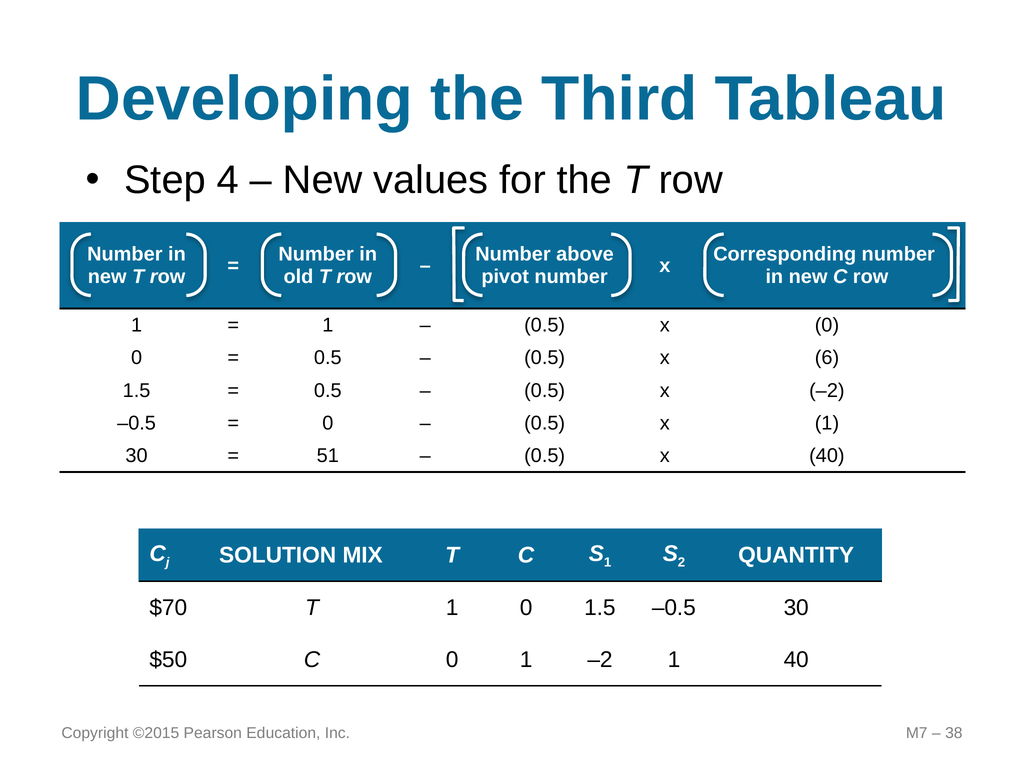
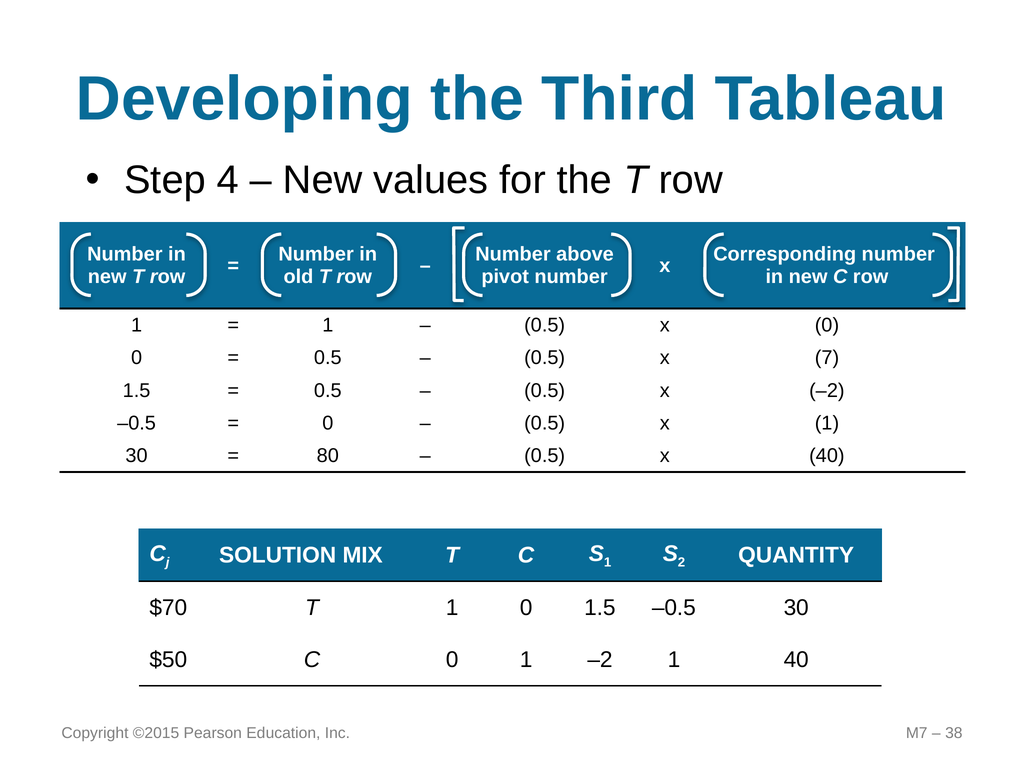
6: 6 -> 7
51: 51 -> 80
